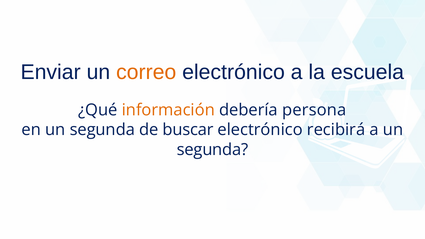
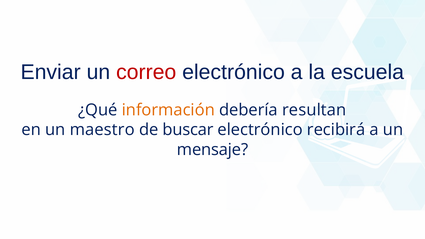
correo colour: orange -> red
persona: persona -> resultan
en un segunda: segunda -> maestro
segunda at (213, 150): segunda -> mensaje
